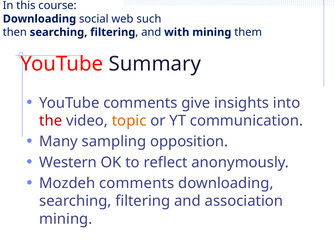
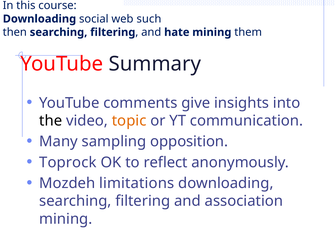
with: with -> hate
the colour: red -> black
Western: Western -> Toprock
Mozdeh comments: comments -> limitations
